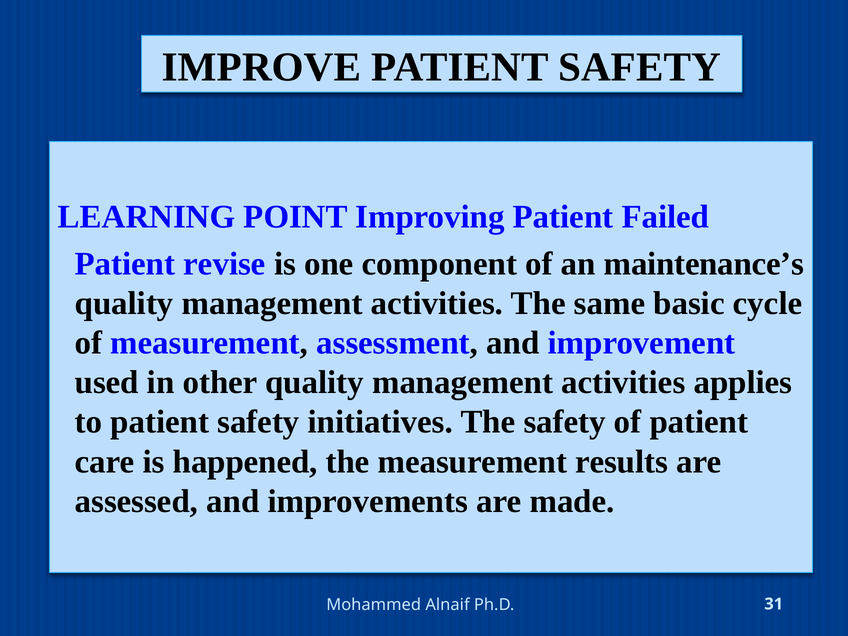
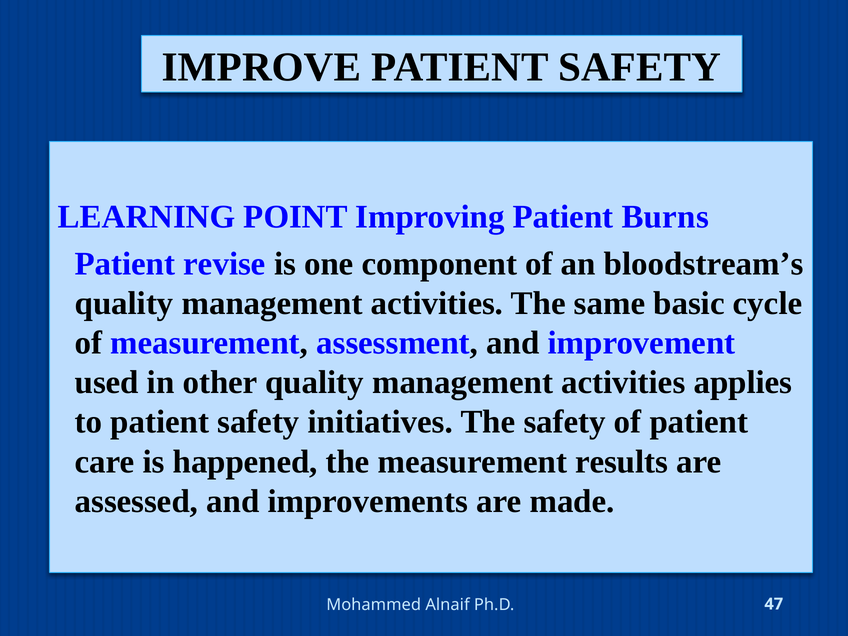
Failed: Failed -> Burns
maintenance’s: maintenance’s -> bloodstream’s
31: 31 -> 47
